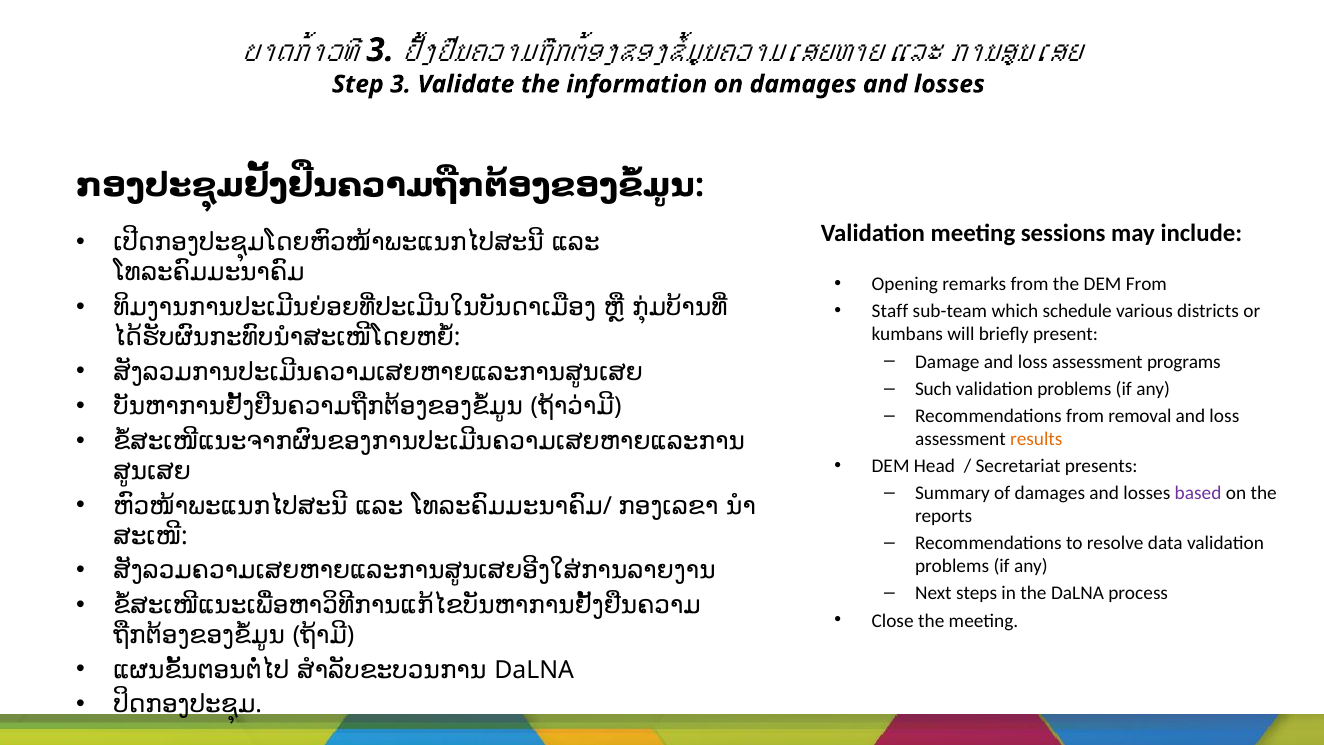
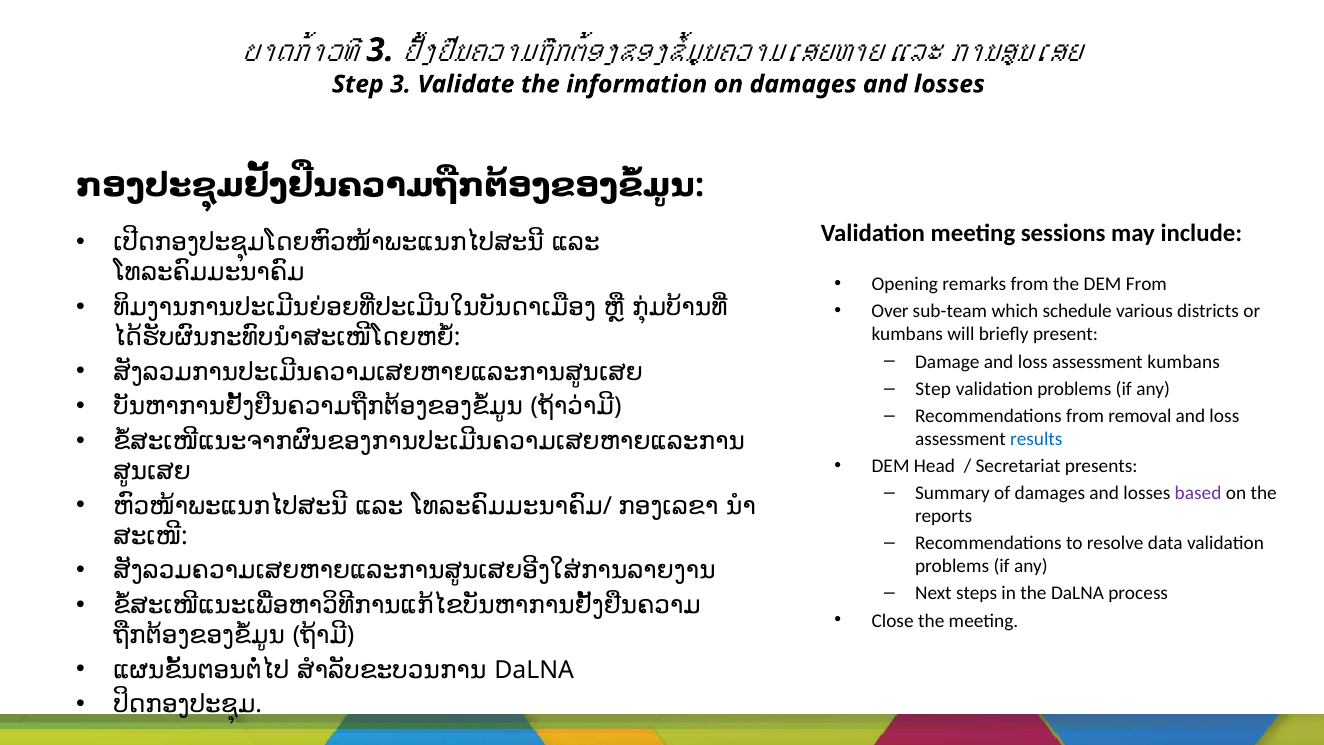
Staff: Staff -> Over
assessment programs: programs -> kumbans
Such at (933, 389): Such -> Step
results colour: orange -> blue
